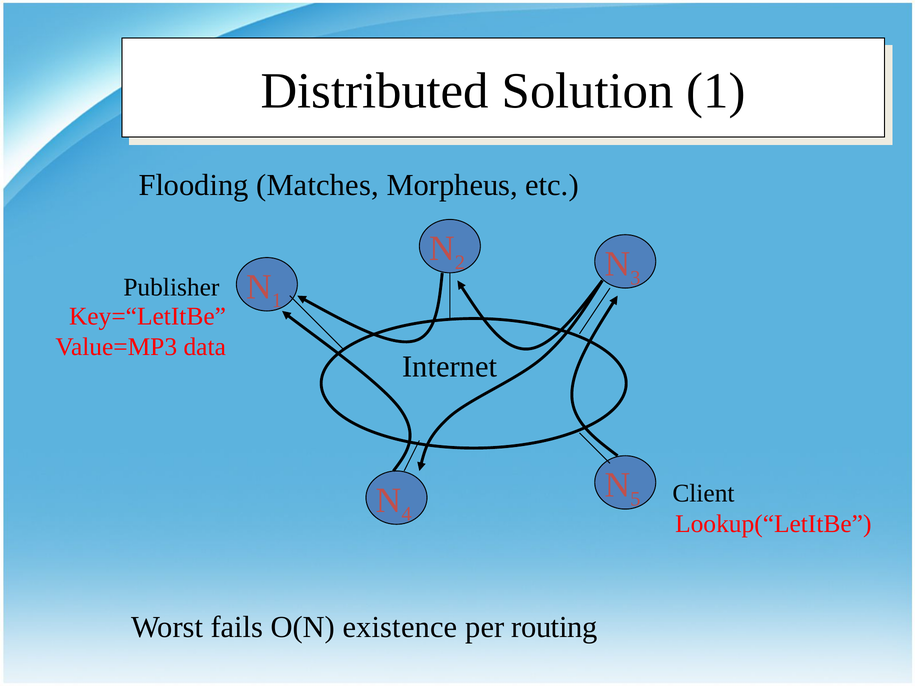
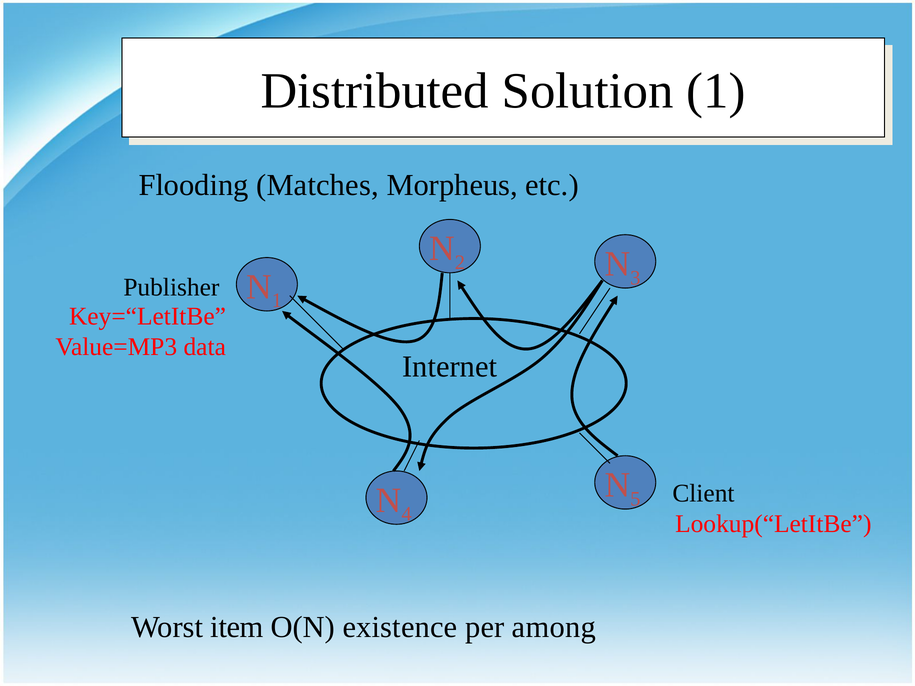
fails: fails -> item
routing: routing -> among
